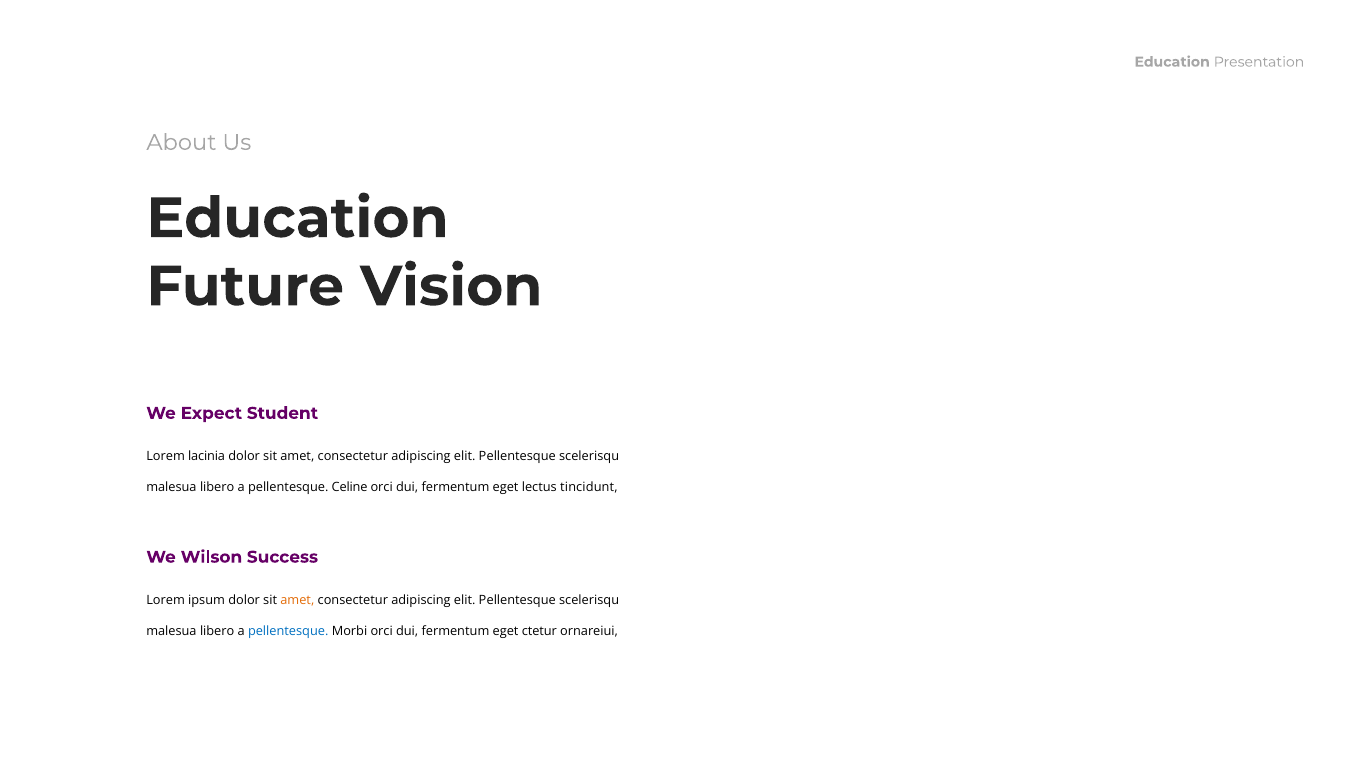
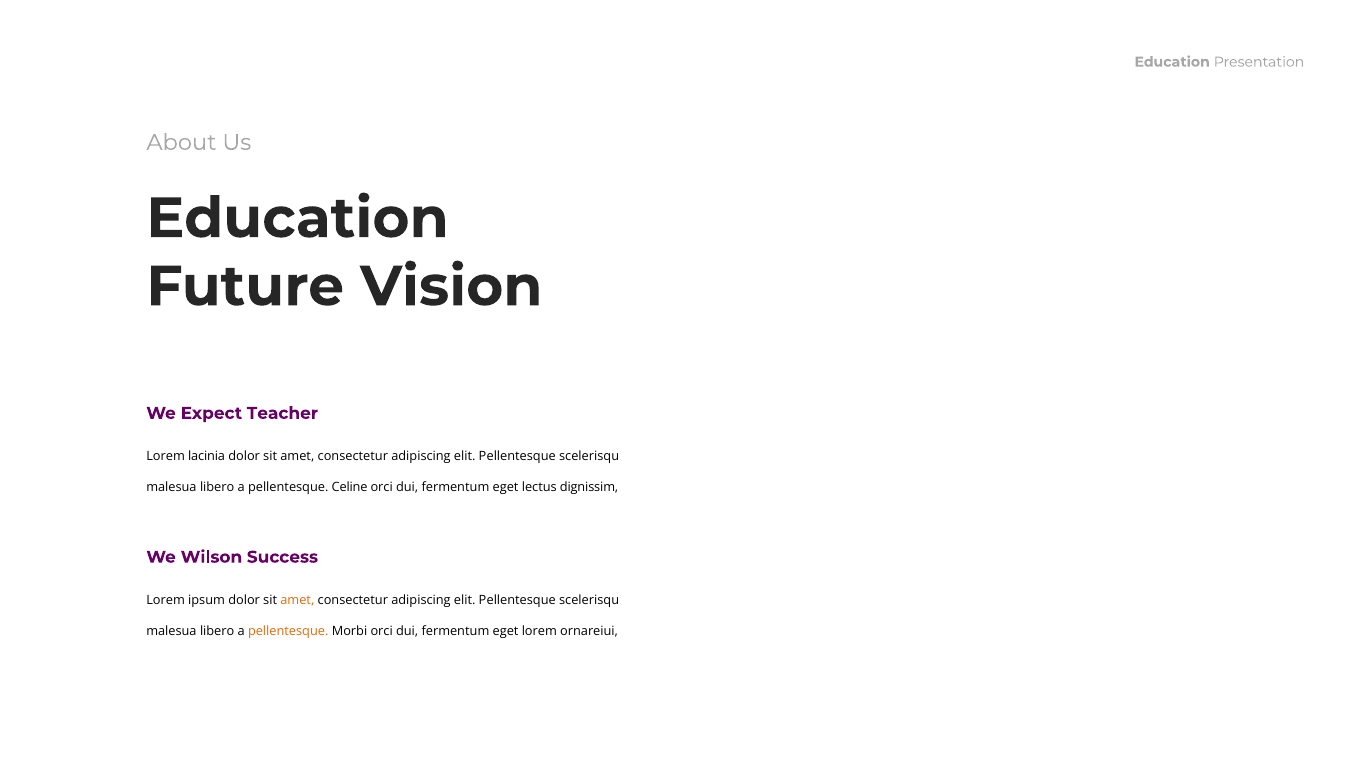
Student: Student -> Teacher
tincidunt: tincidunt -> dignissim
pellentesque at (288, 631) colour: blue -> orange
eget ctetur: ctetur -> lorem
